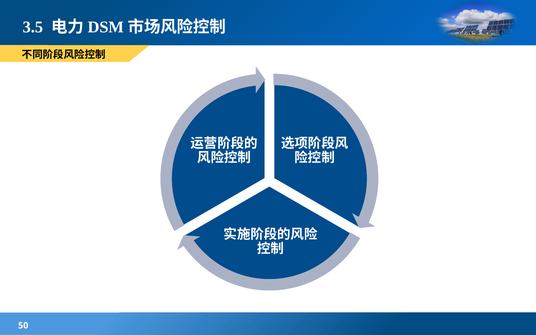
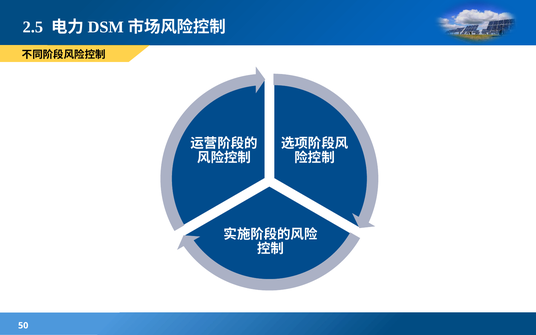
3.5: 3.5 -> 2.5
